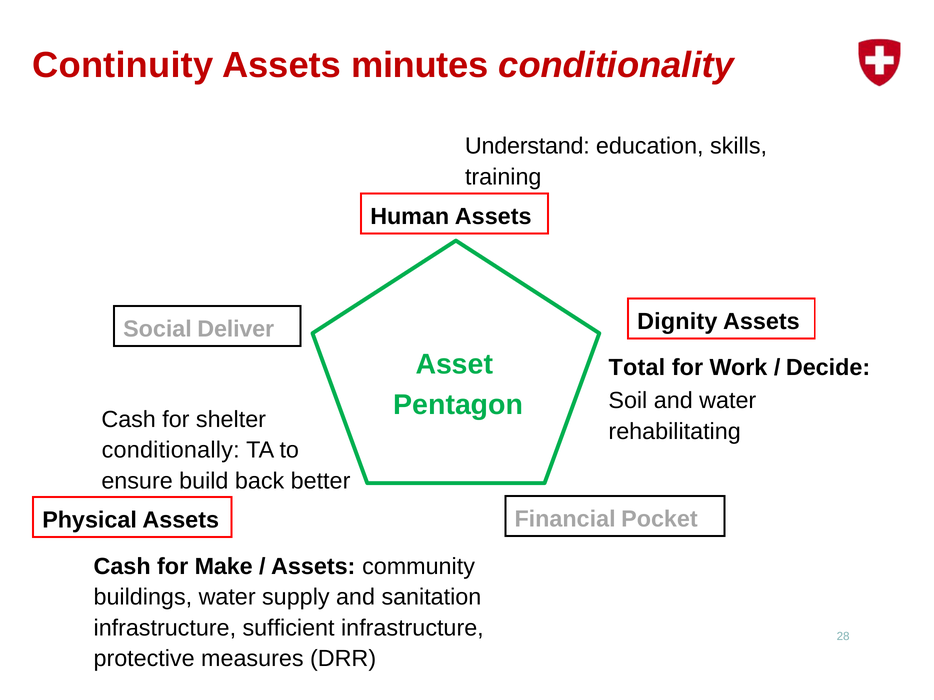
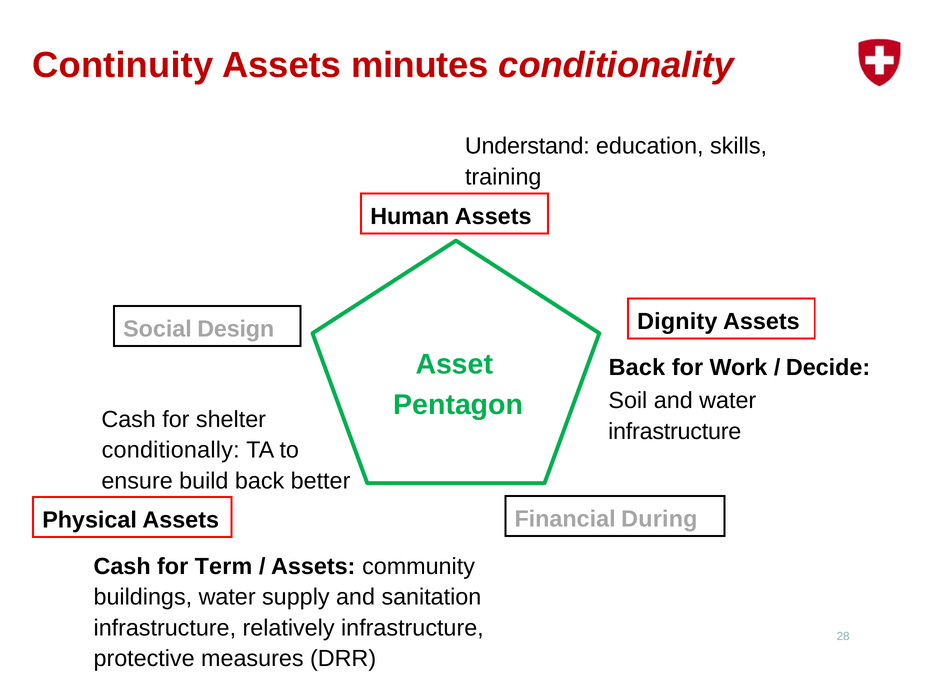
Deliver: Deliver -> Design
Total at (637, 368): Total -> Back
rehabilitating at (675, 432): rehabilitating -> infrastructure
Pocket: Pocket -> During
Make: Make -> Term
sufficient: sufficient -> relatively
